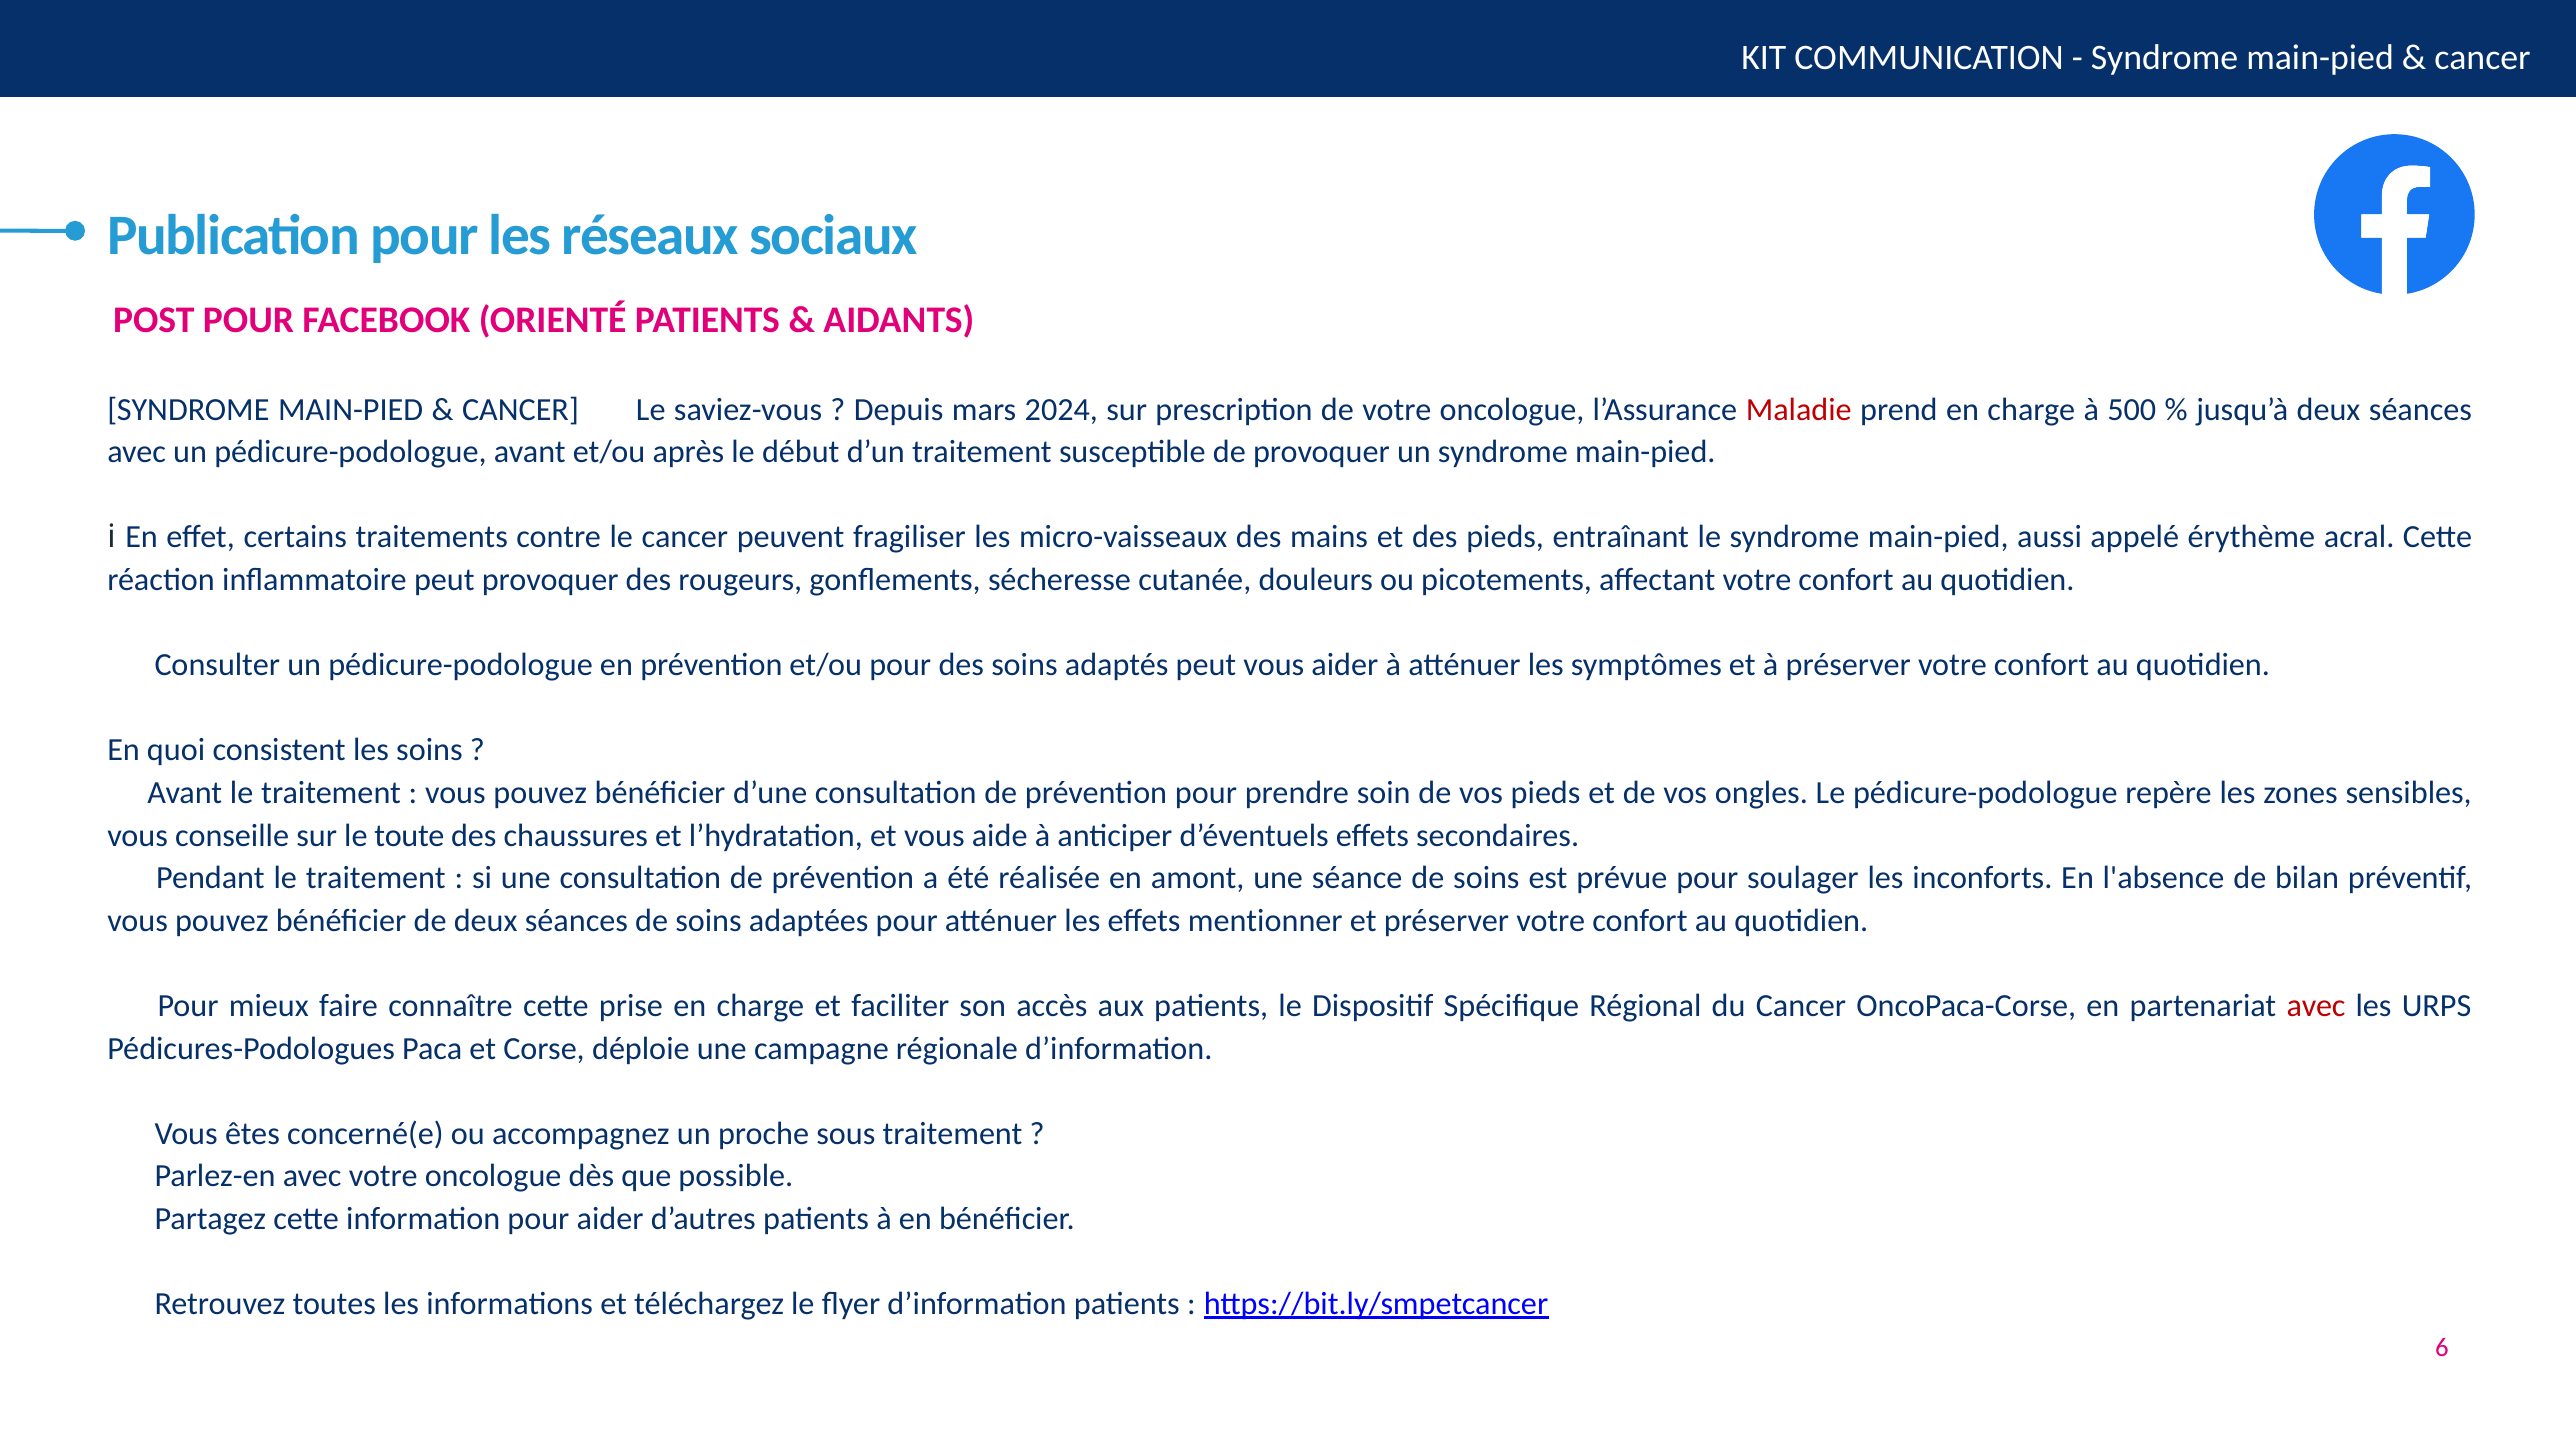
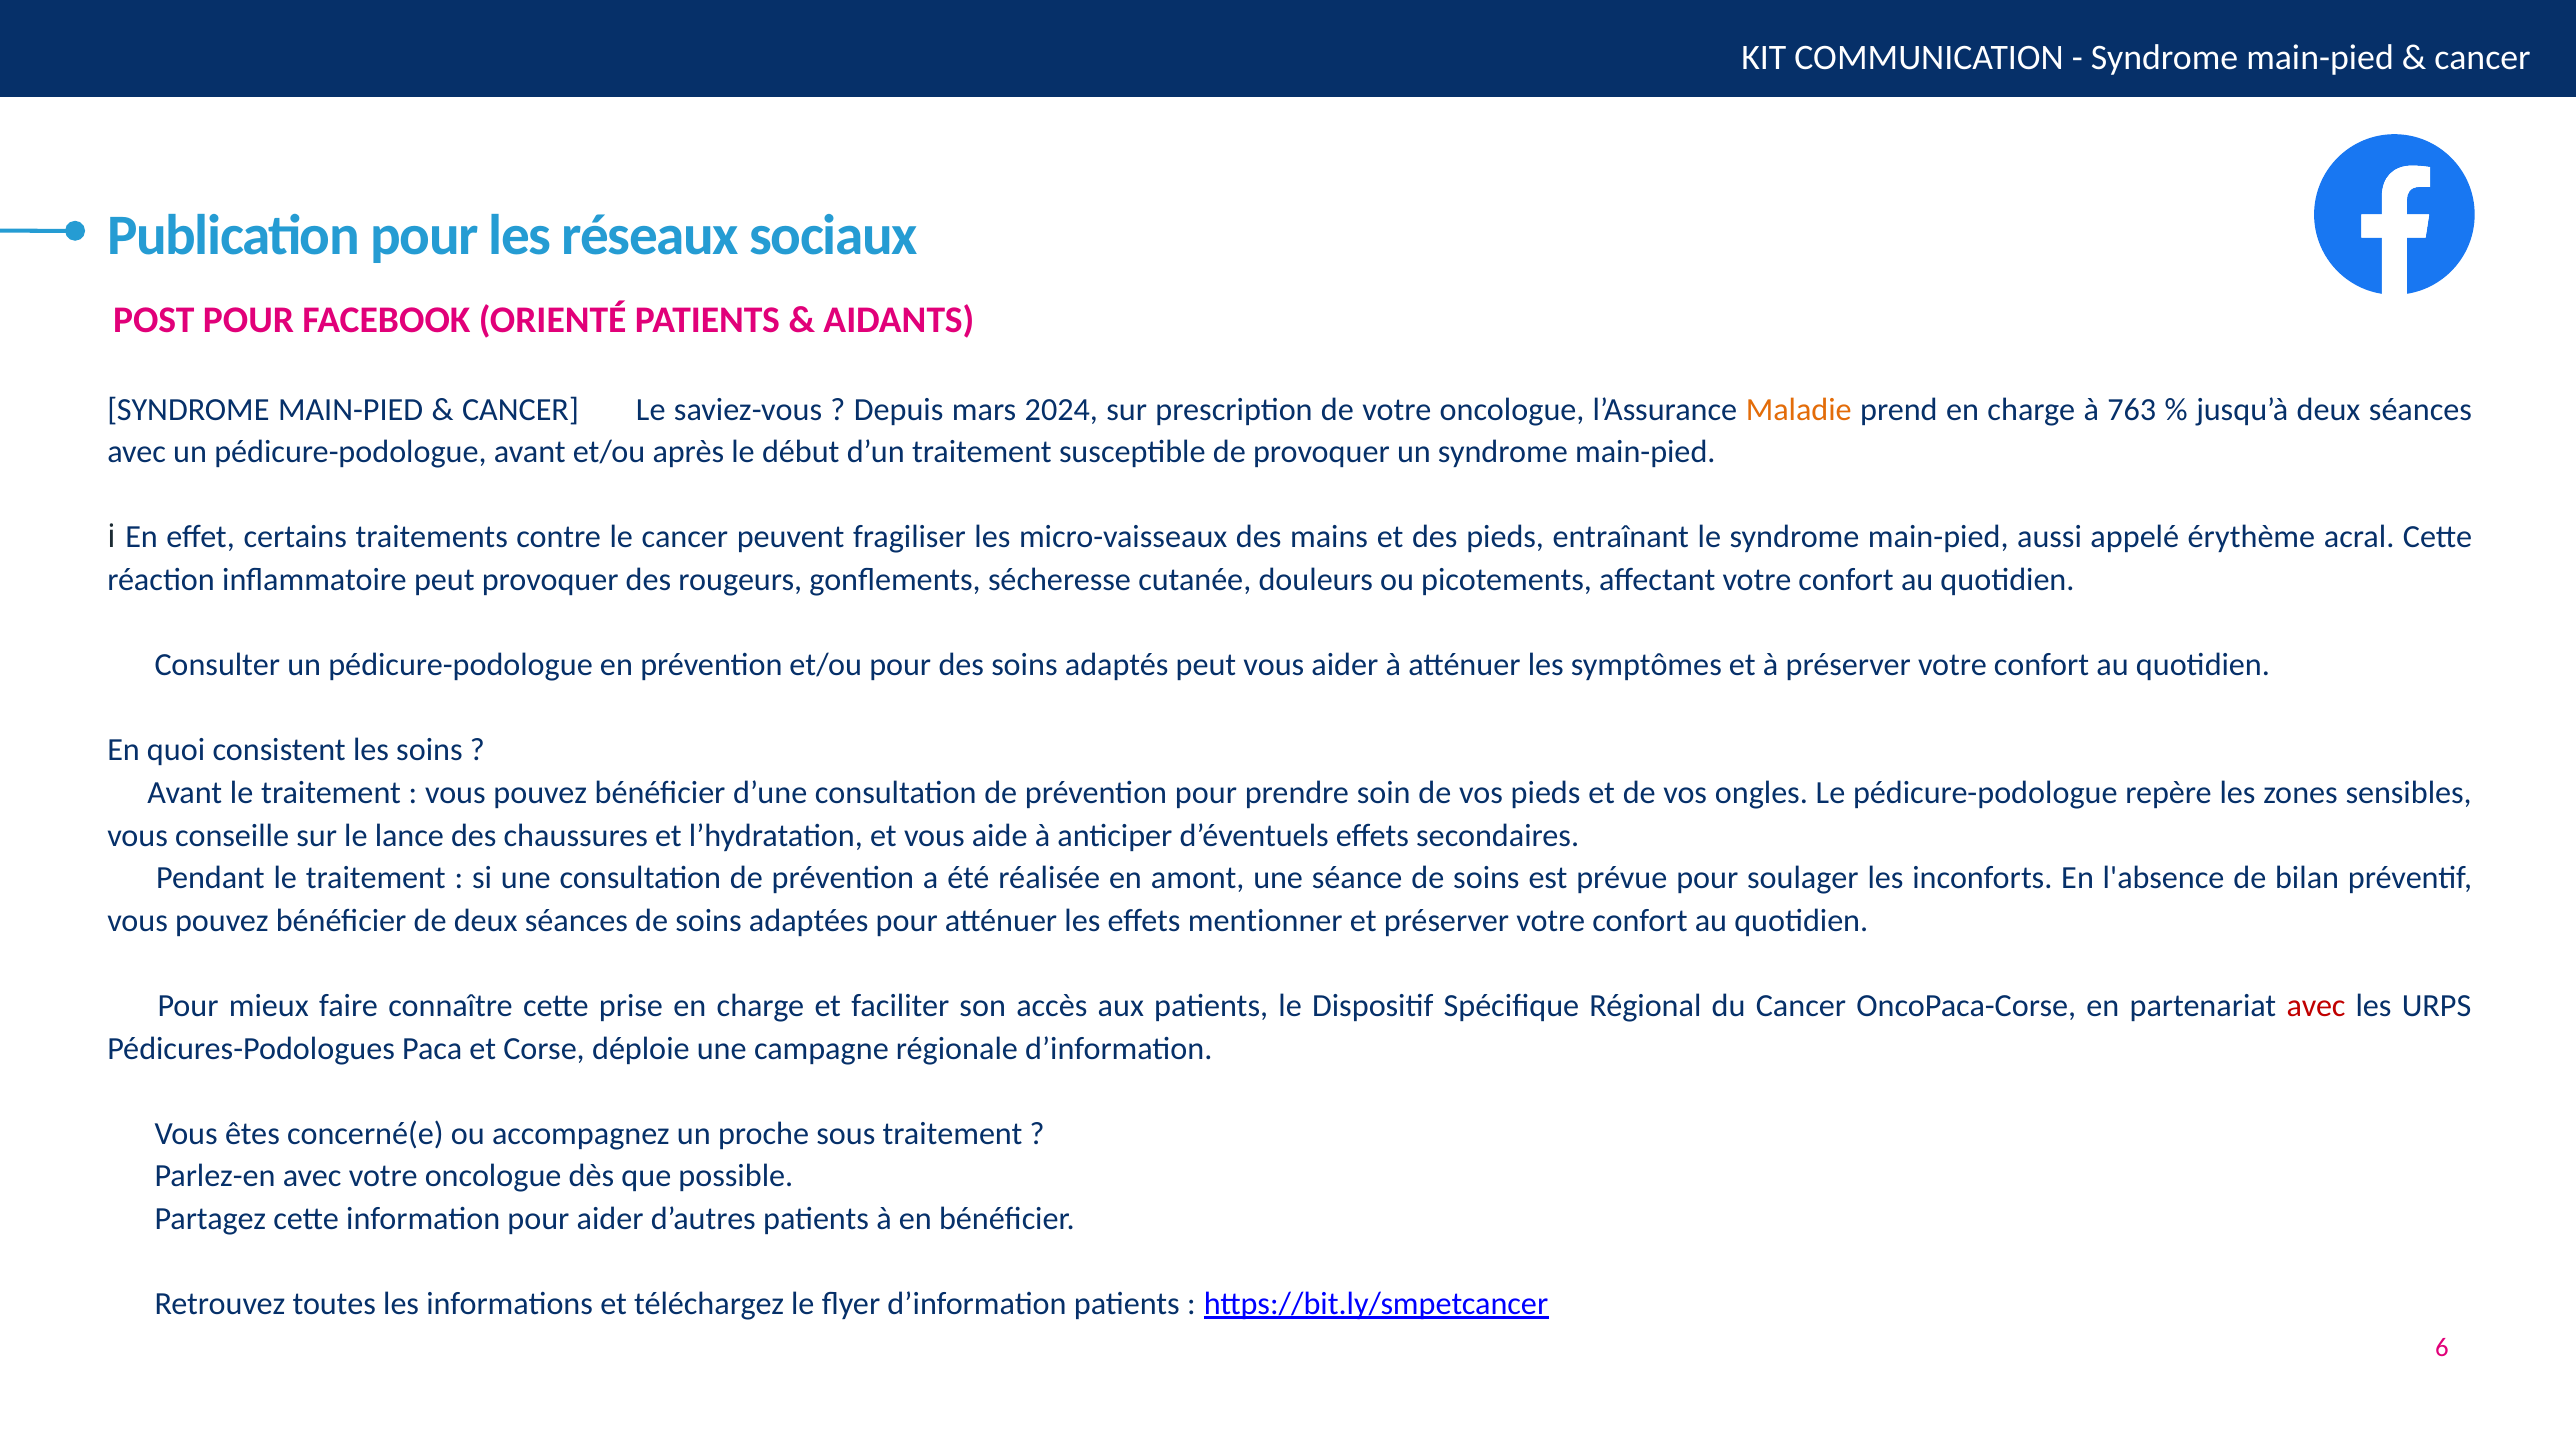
Maladie colour: red -> orange
500: 500 -> 763
toute: toute -> lance
